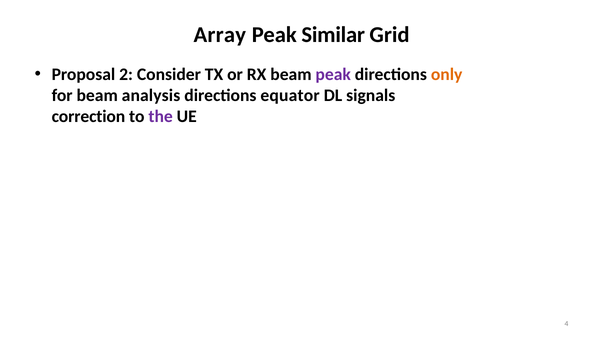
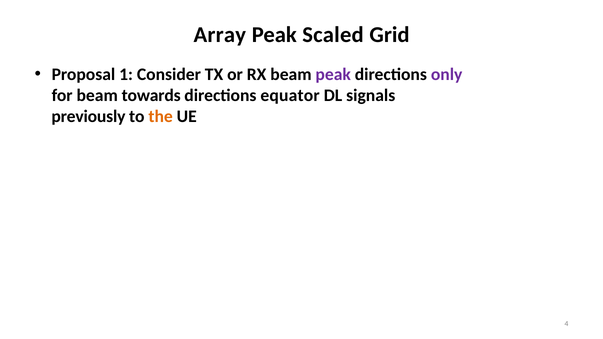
Similar: Similar -> Scaled
2: 2 -> 1
only colour: orange -> purple
analysis: analysis -> towards
correction: correction -> previously
the colour: purple -> orange
